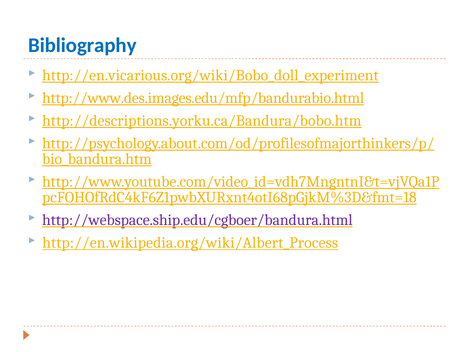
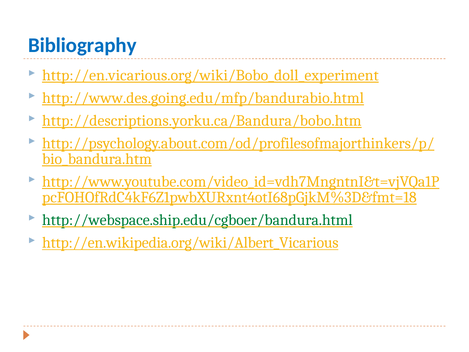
http://www.des.images.edu/mfp/bandurabio.html: http://www.des.images.edu/mfp/bandurabio.html -> http://www.des.going.edu/mfp/bandurabio.html
http://webspace.ship.edu/cgboer/bandura.html colour: purple -> green
http://en.wikipedia.org/wiki/Albert_Process: http://en.wikipedia.org/wiki/Albert_Process -> http://en.wikipedia.org/wiki/Albert_Vicarious
